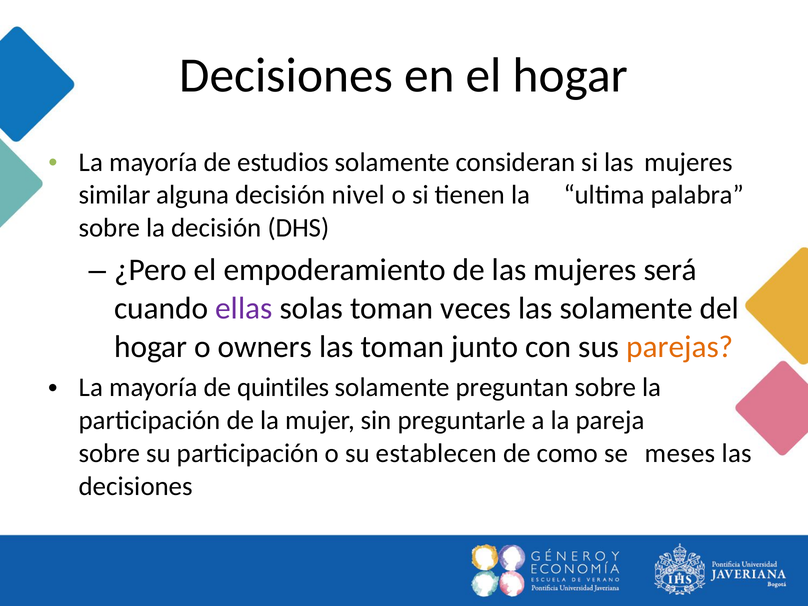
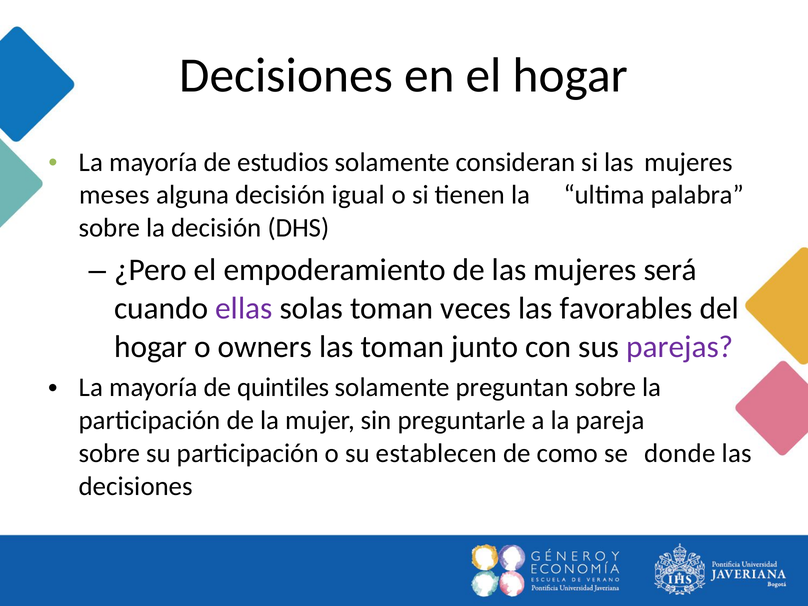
similar: similar -> meses
nivel: nivel -> igual
las solamente: solamente -> favorables
parejas colour: orange -> purple
meses: meses -> donde
